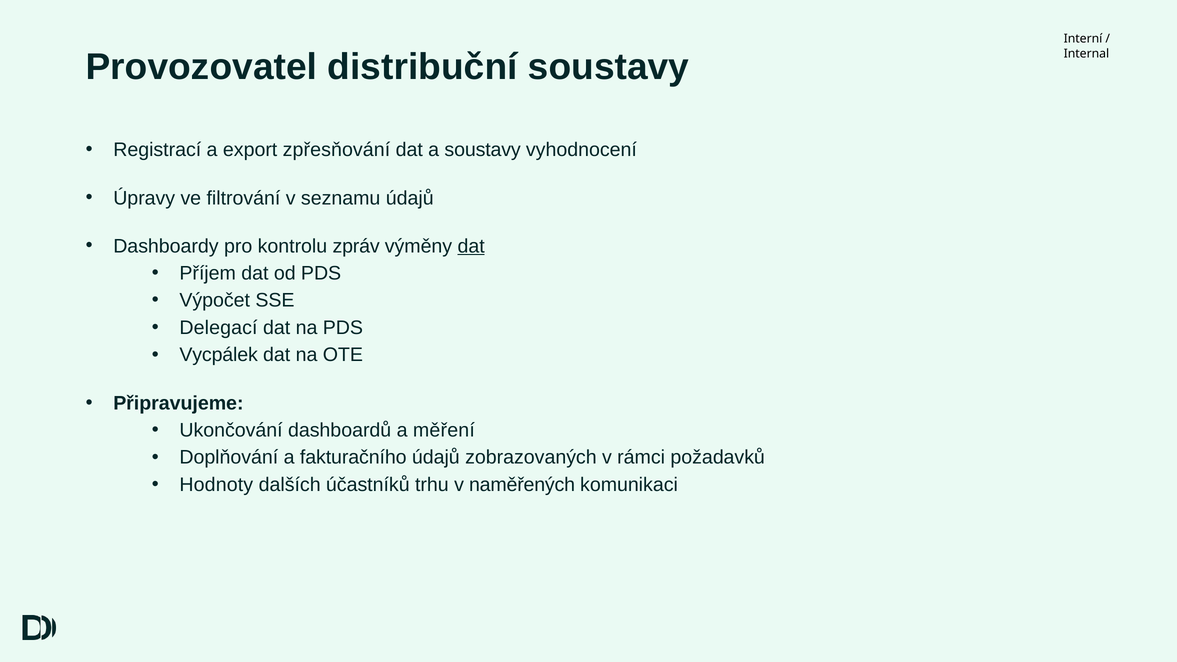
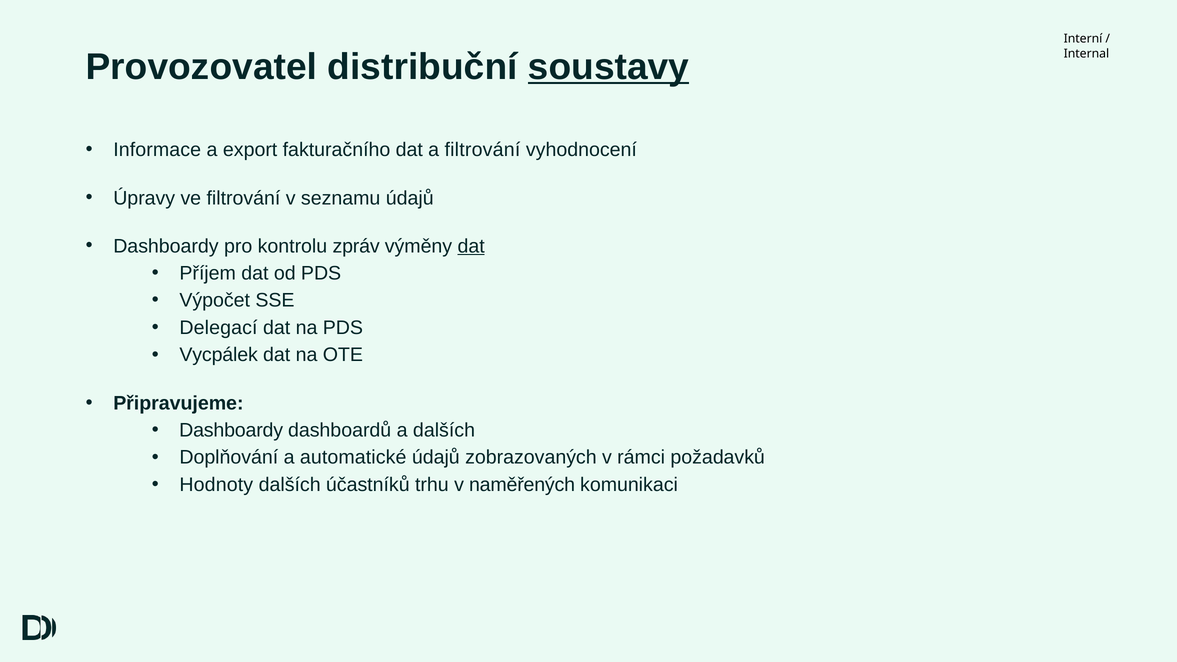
soustavy at (609, 67) underline: none -> present
Registrací: Registrací -> Informace
zpřesňování: zpřesňování -> fakturačního
a soustavy: soustavy -> filtrování
Ukončování at (231, 430): Ukončování -> Dashboardy
a měření: měření -> dalších
fakturačního: fakturačního -> automatické
